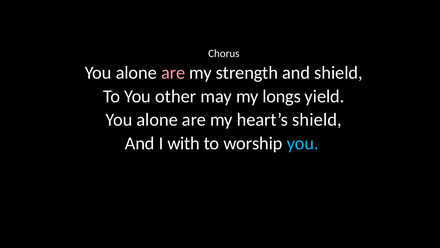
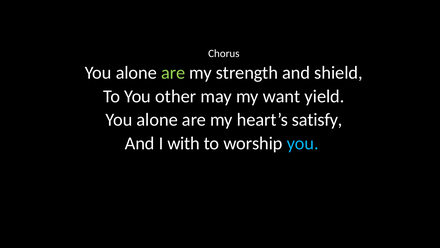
are at (173, 73) colour: pink -> light green
longs: longs -> want
heart’s shield: shield -> satisfy
